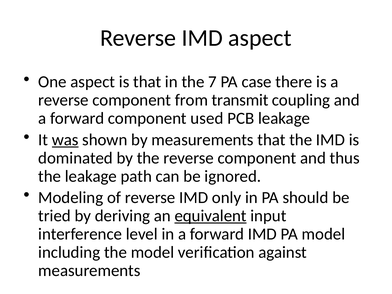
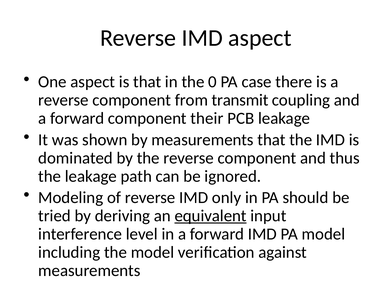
7: 7 -> 0
used: used -> their
was underline: present -> none
